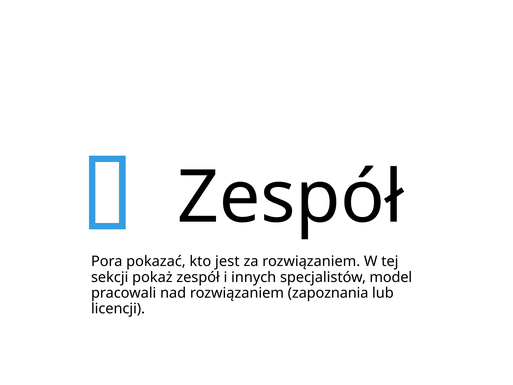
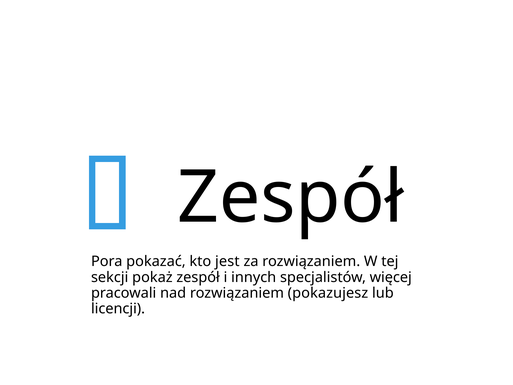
model: model -> więcej
zapoznania: zapoznania -> pokazujesz
